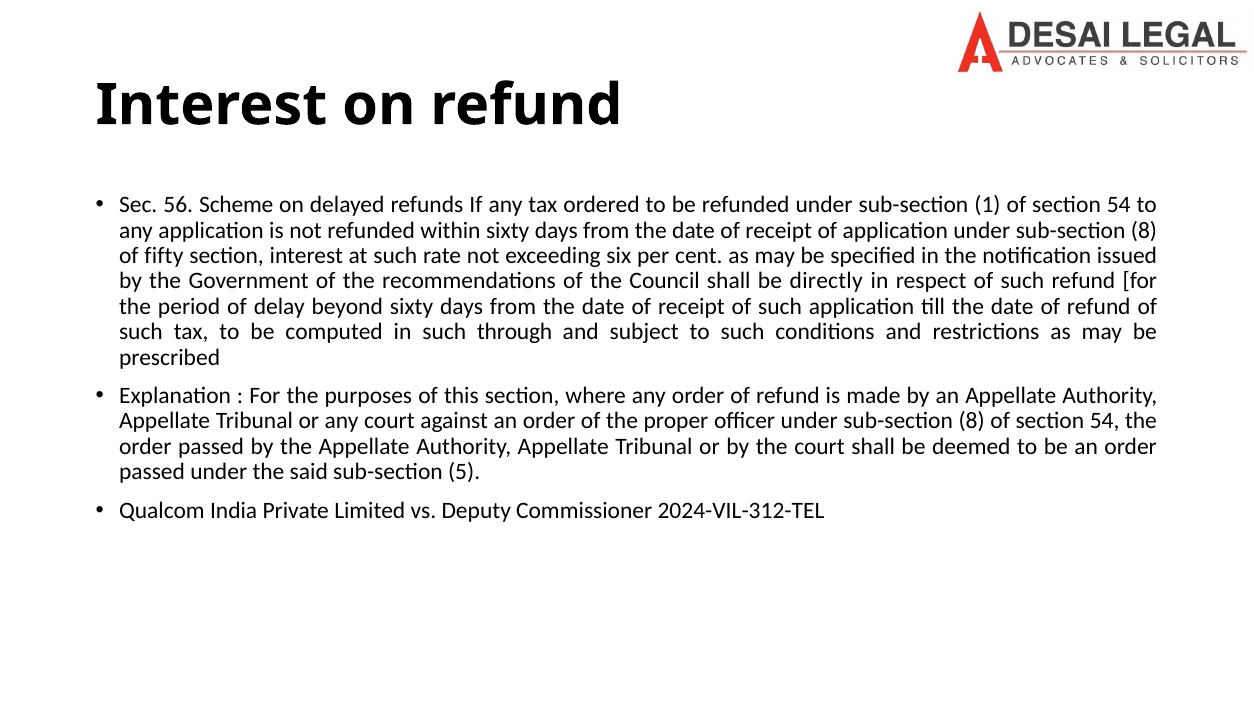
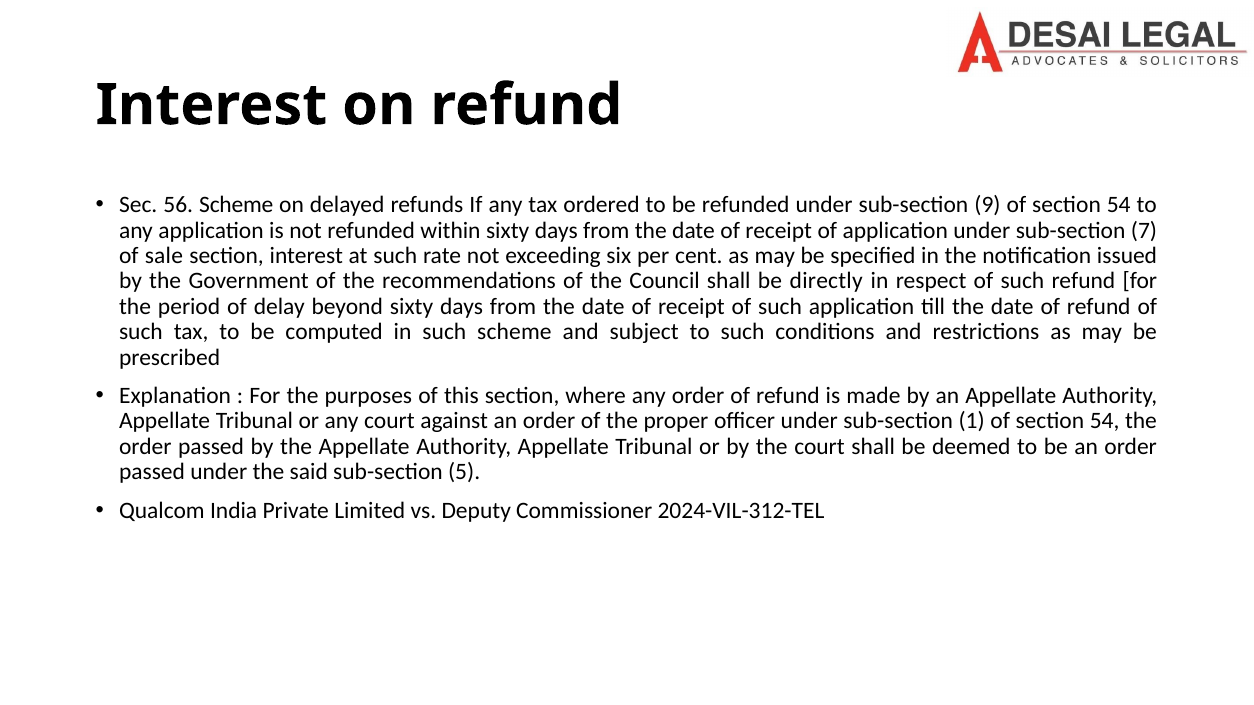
1: 1 -> 9
application under sub-section 8: 8 -> 7
fifty: fifty -> sale
such through: through -> scheme
officer under sub-section 8: 8 -> 1
